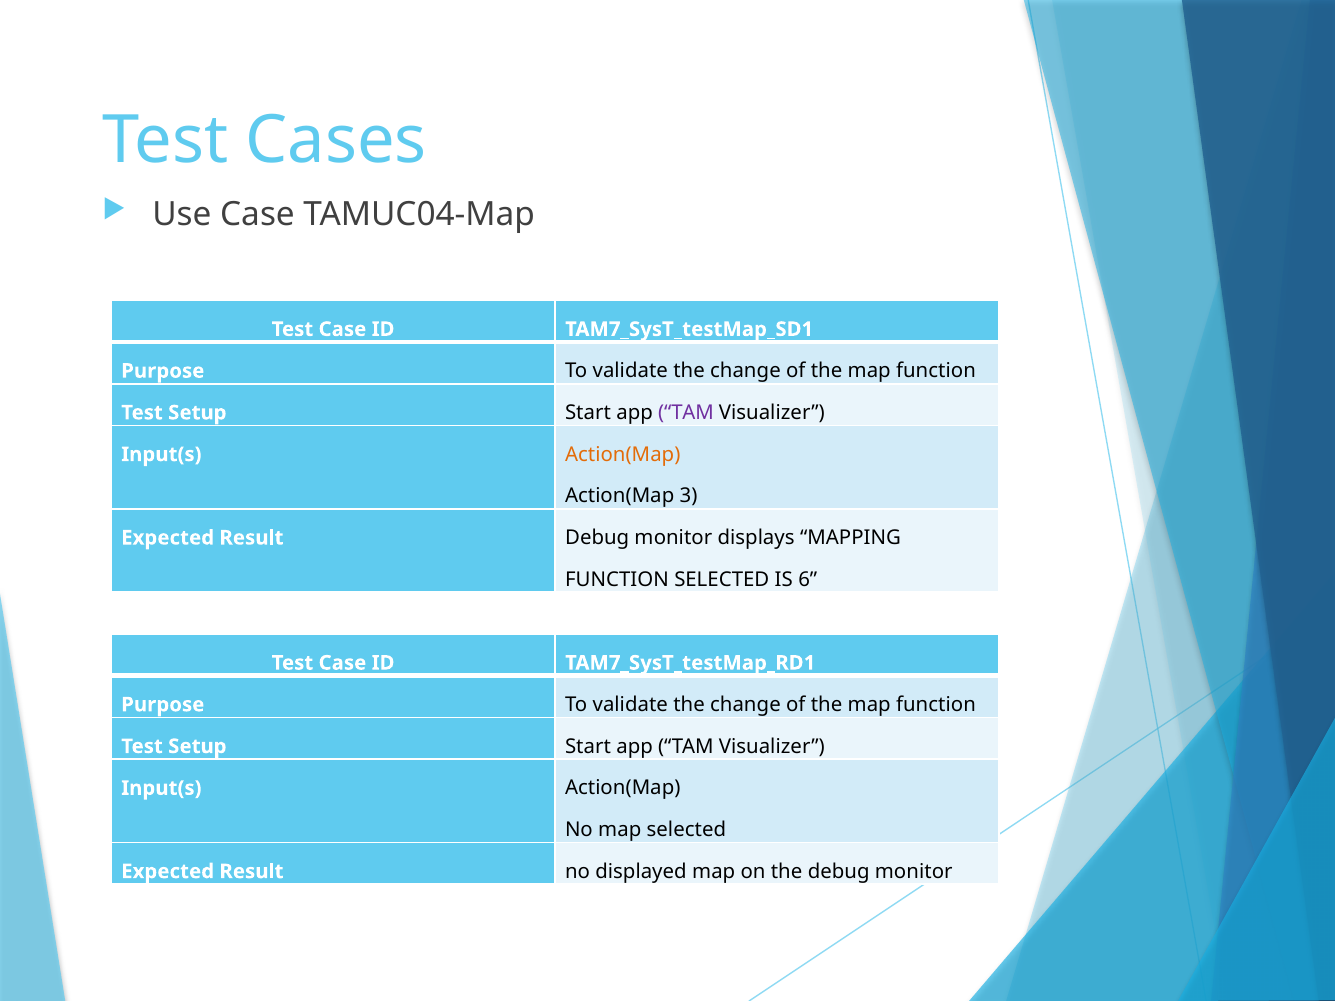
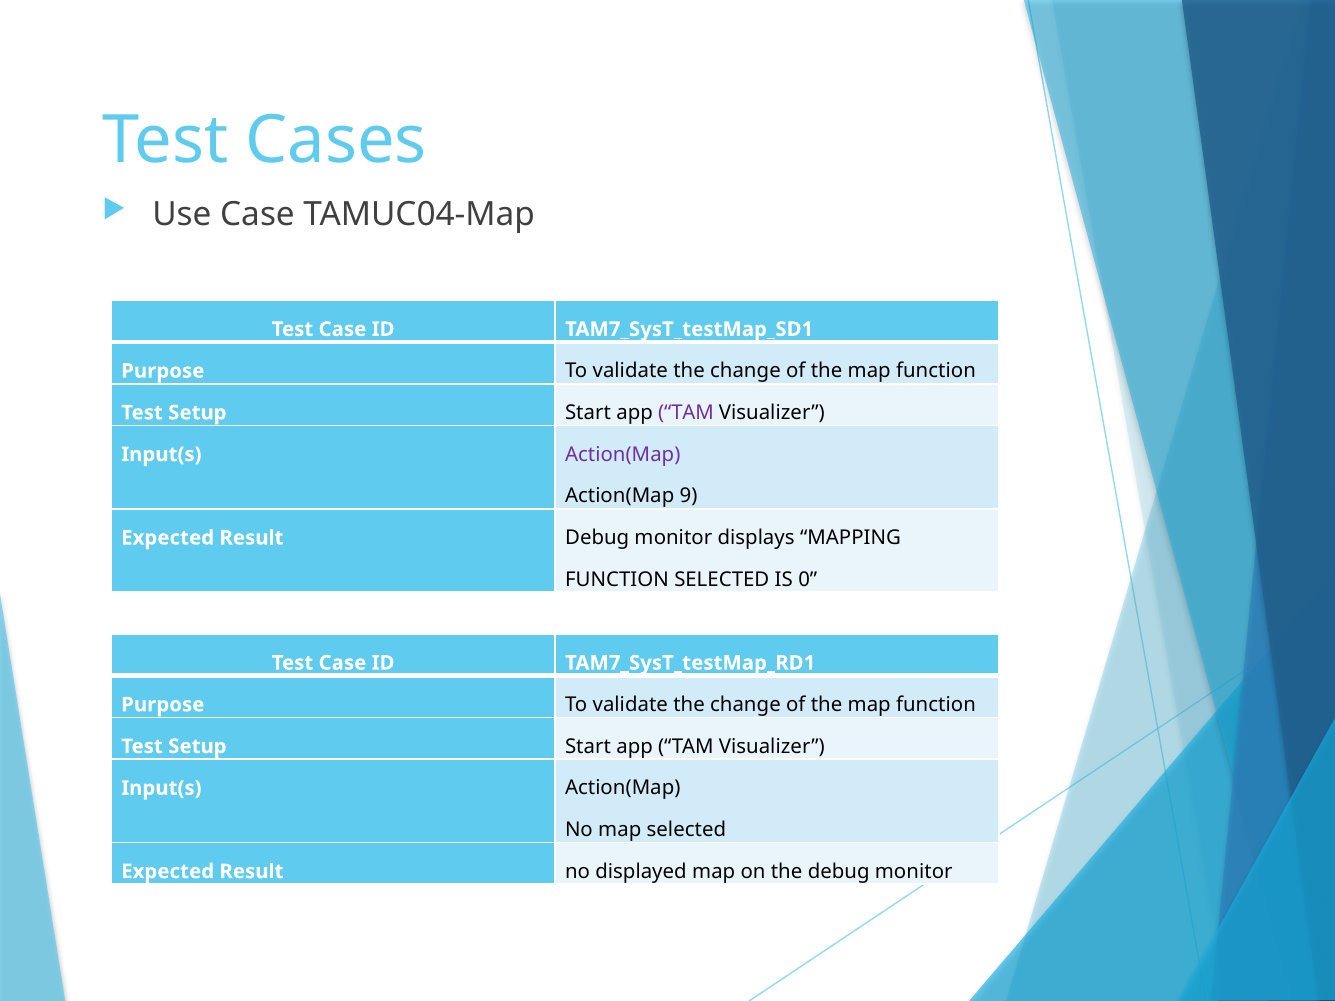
Action(Map at (623, 455) colour: orange -> purple
3: 3 -> 9
6: 6 -> 0
